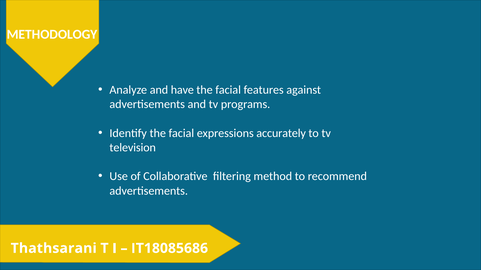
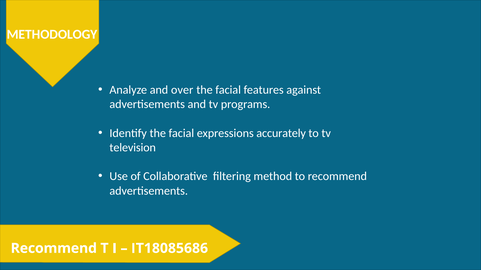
have: have -> over
Thathsarani at (54, 249): Thathsarani -> Recommend
